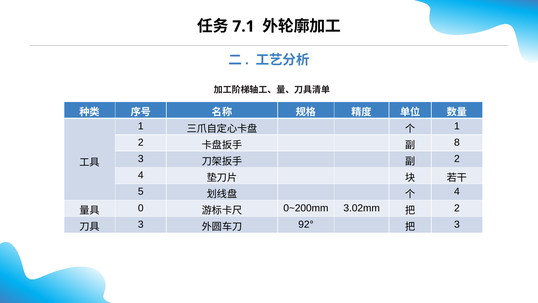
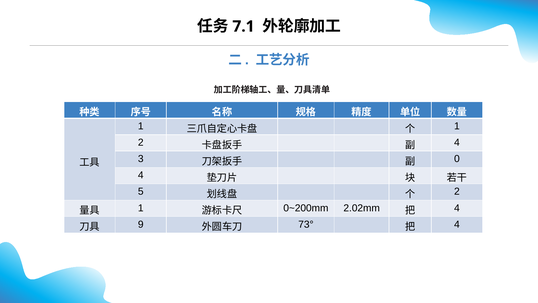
8 at (457, 142): 8 -> 4
2 at (457, 159): 2 -> 0
4 at (457, 191): 4 -> 2
0 at (141, 208): 0 -> 1
3.02mm: 3.02mm -> 2.02mm
2 at (457, 208): 2 -> 4
3 at (141, 224): 3 -> 9
92°: 92° -> 73°
3 at (457, 224): 3 -> 4
